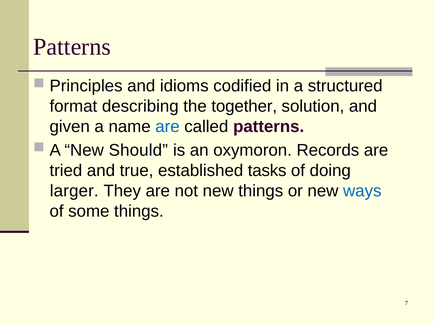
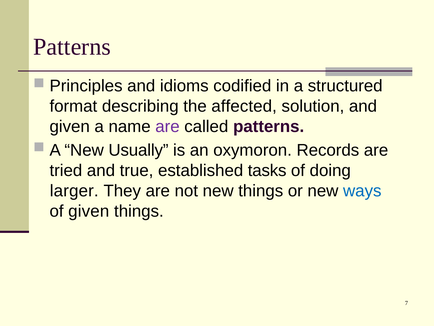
together: together -> affected
are at (167, 126) colour: blue -> purple
Should: Should -> Usually
of some: some -> given
